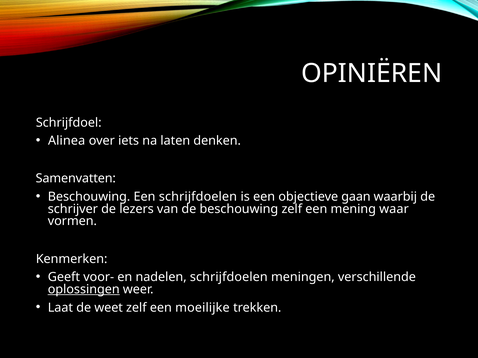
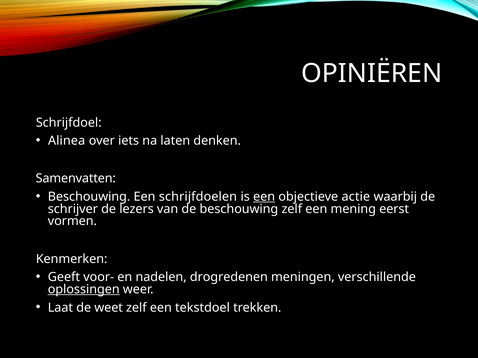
een at (264, 197) underline: none -> present
gaan: gaan -> actie
waar: waar -> eerst
nadelen schrijfdoelen: schrijfdoelen -> drogredenen
moeilijke: moeilijke -> tekstdoel
